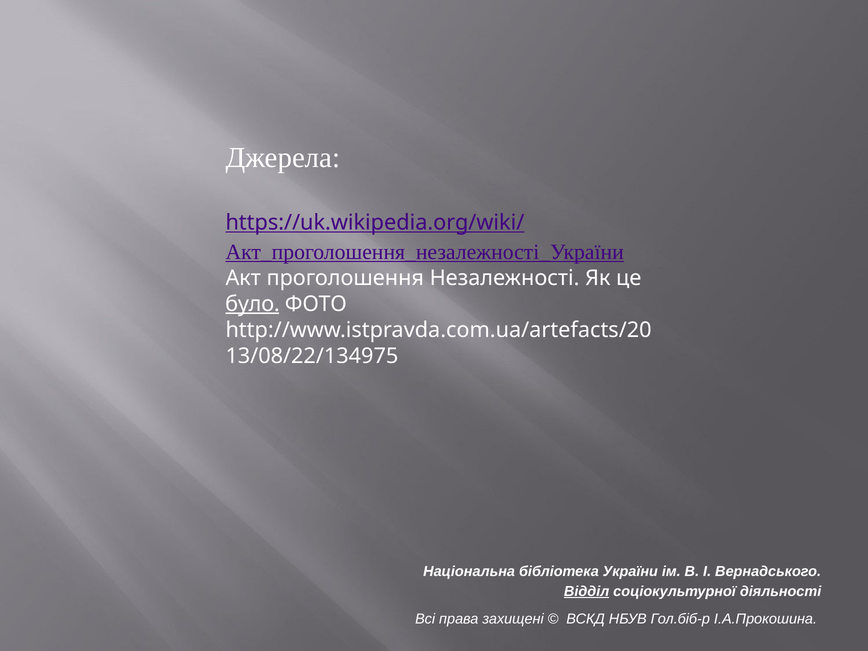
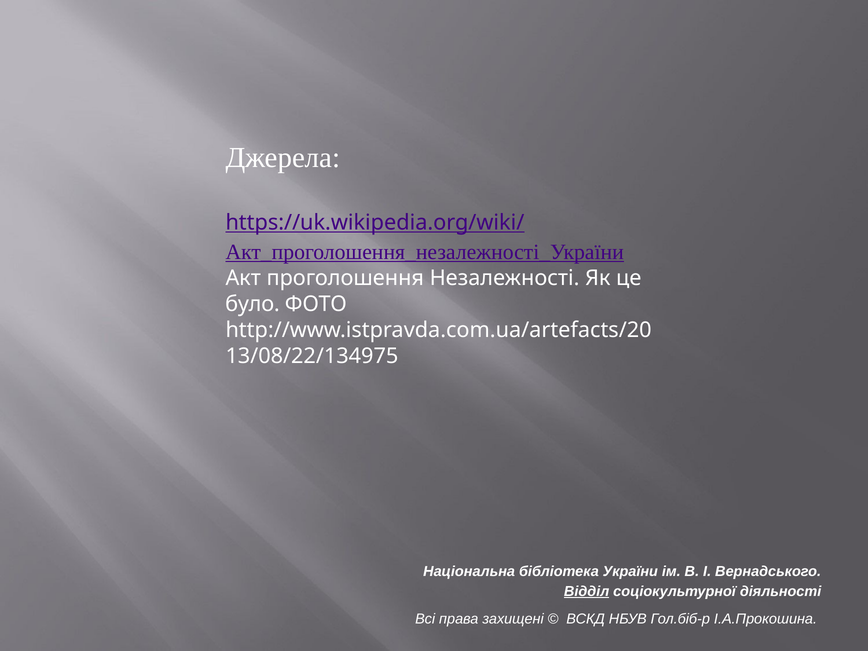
було underline: present -> none
